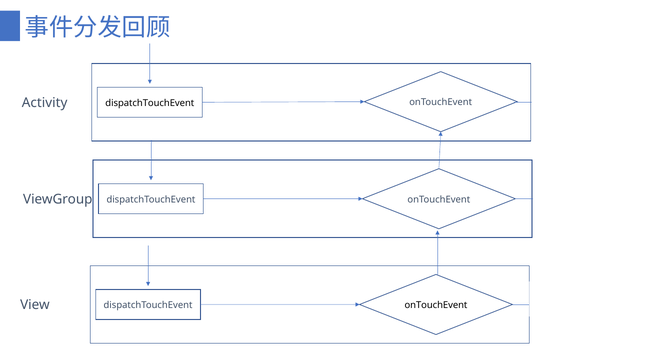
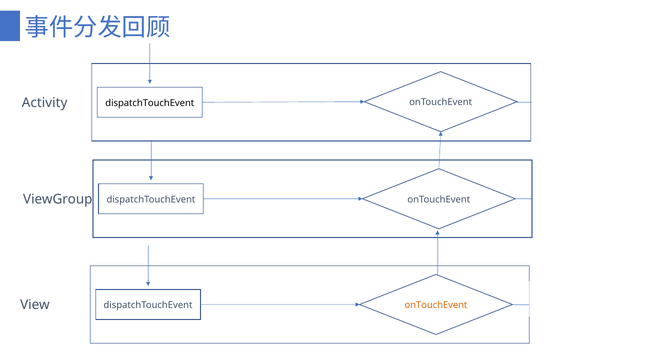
onTouchEvent at (436, 305) colour: black -> orange
